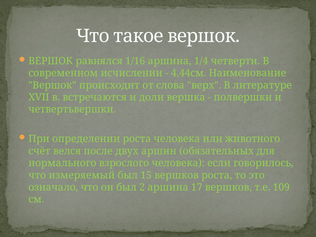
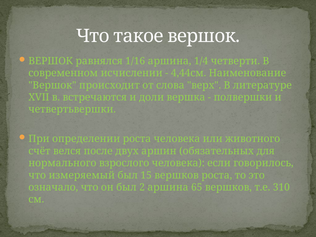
17: 17 -> 65
109: 109 -> 310
